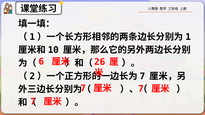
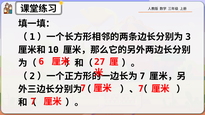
1: 1 -> 3
26: 26 -> 27
